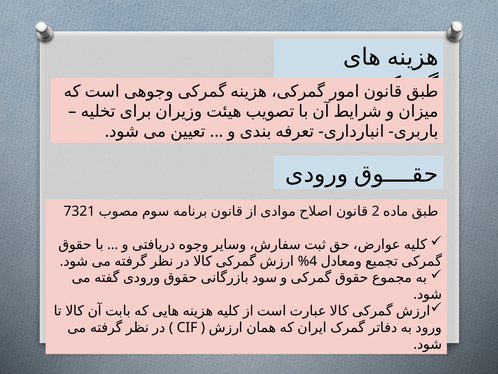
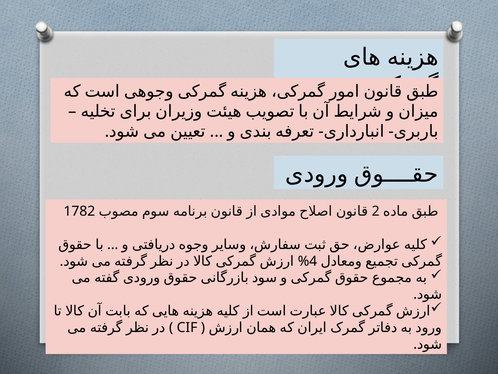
7321: 7321 -> 1782
